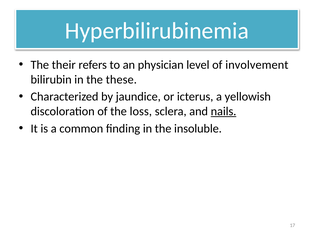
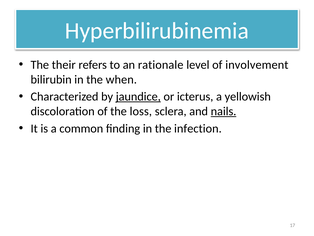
physician: physician -> rationale
these: these -> when
jaundice underline: none -> present
insoluble: insoluble -> infection
